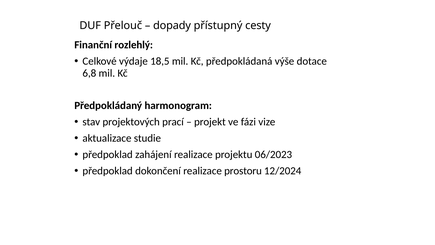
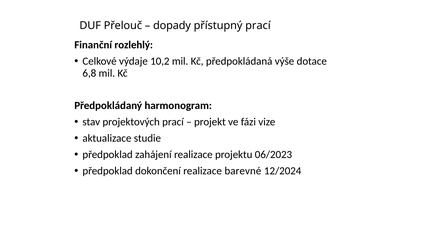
přístupný cesty: cesty -> prací
18,5: 18,5 -> 10,2
prostoru: prostoru -> barevné
